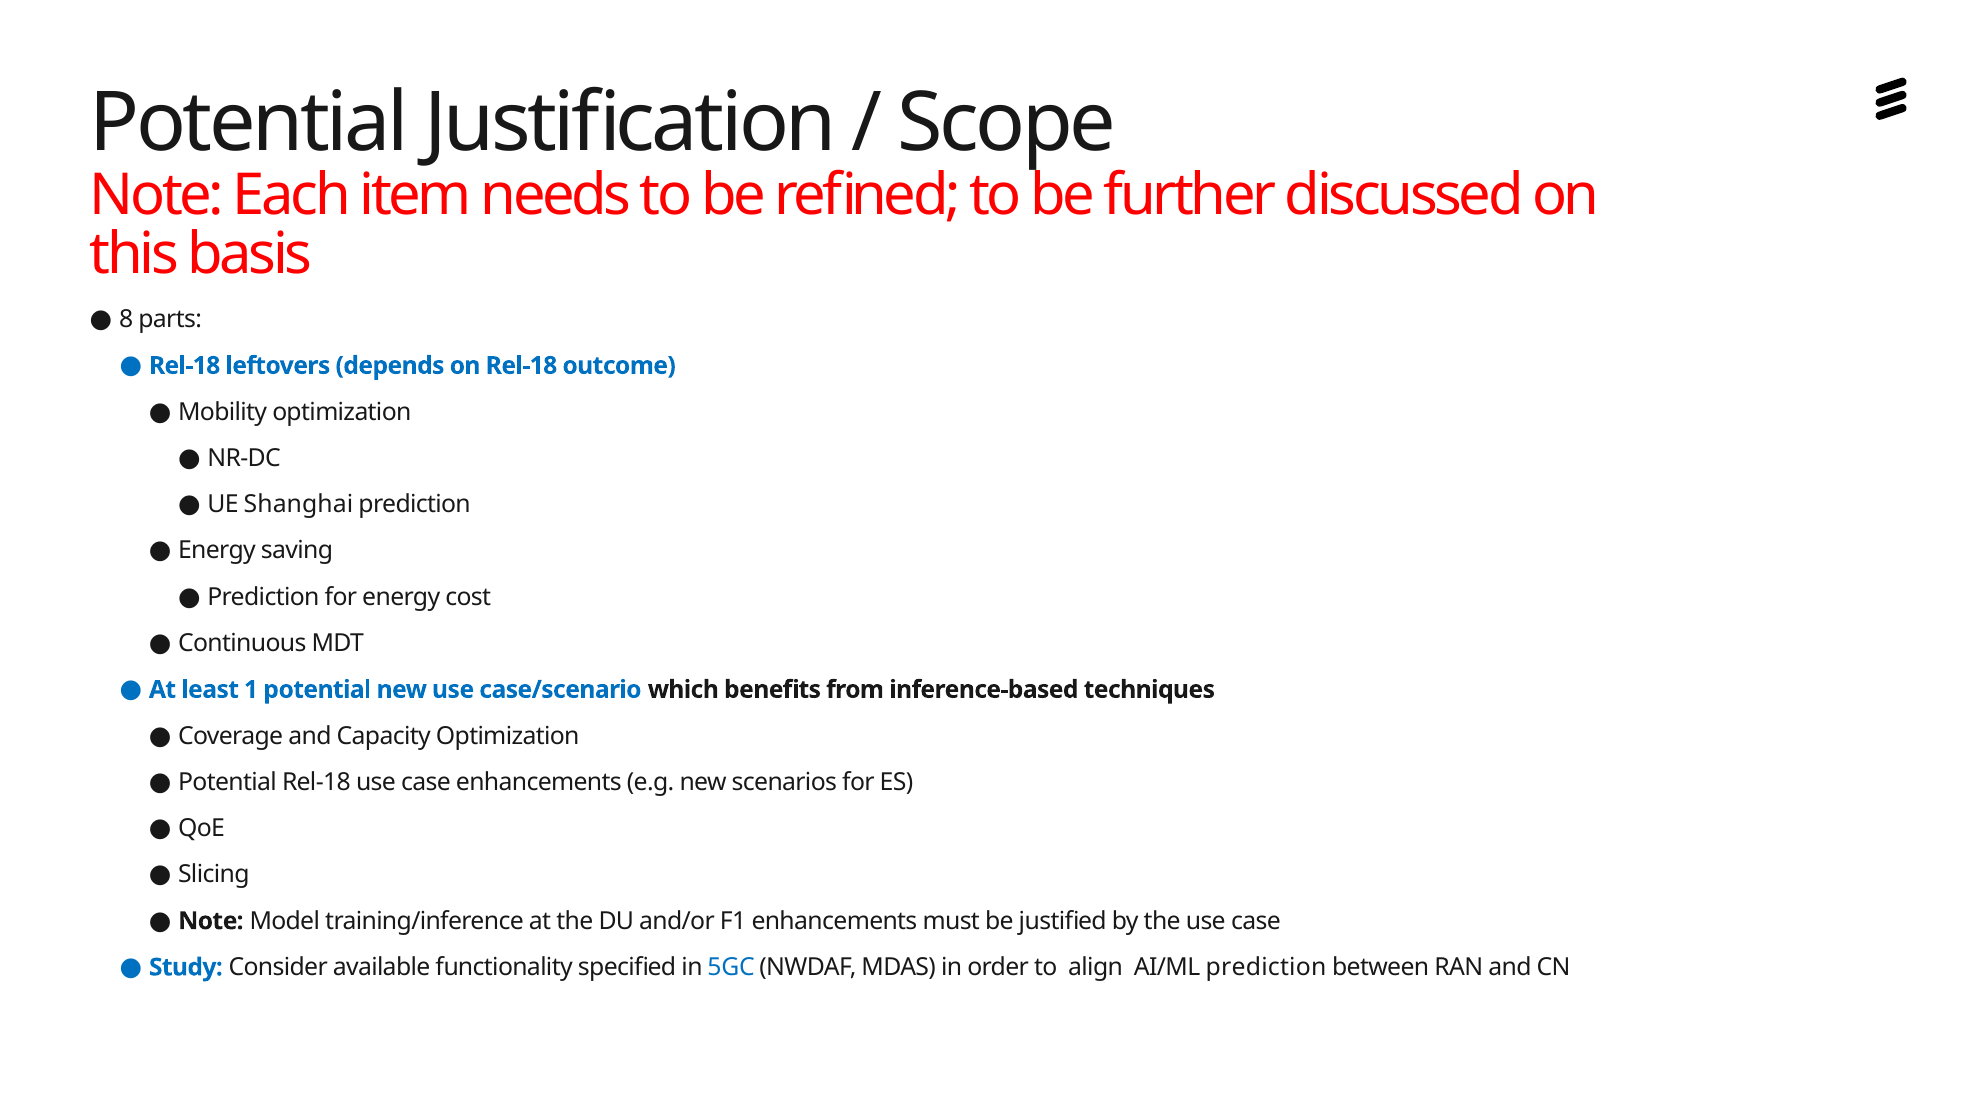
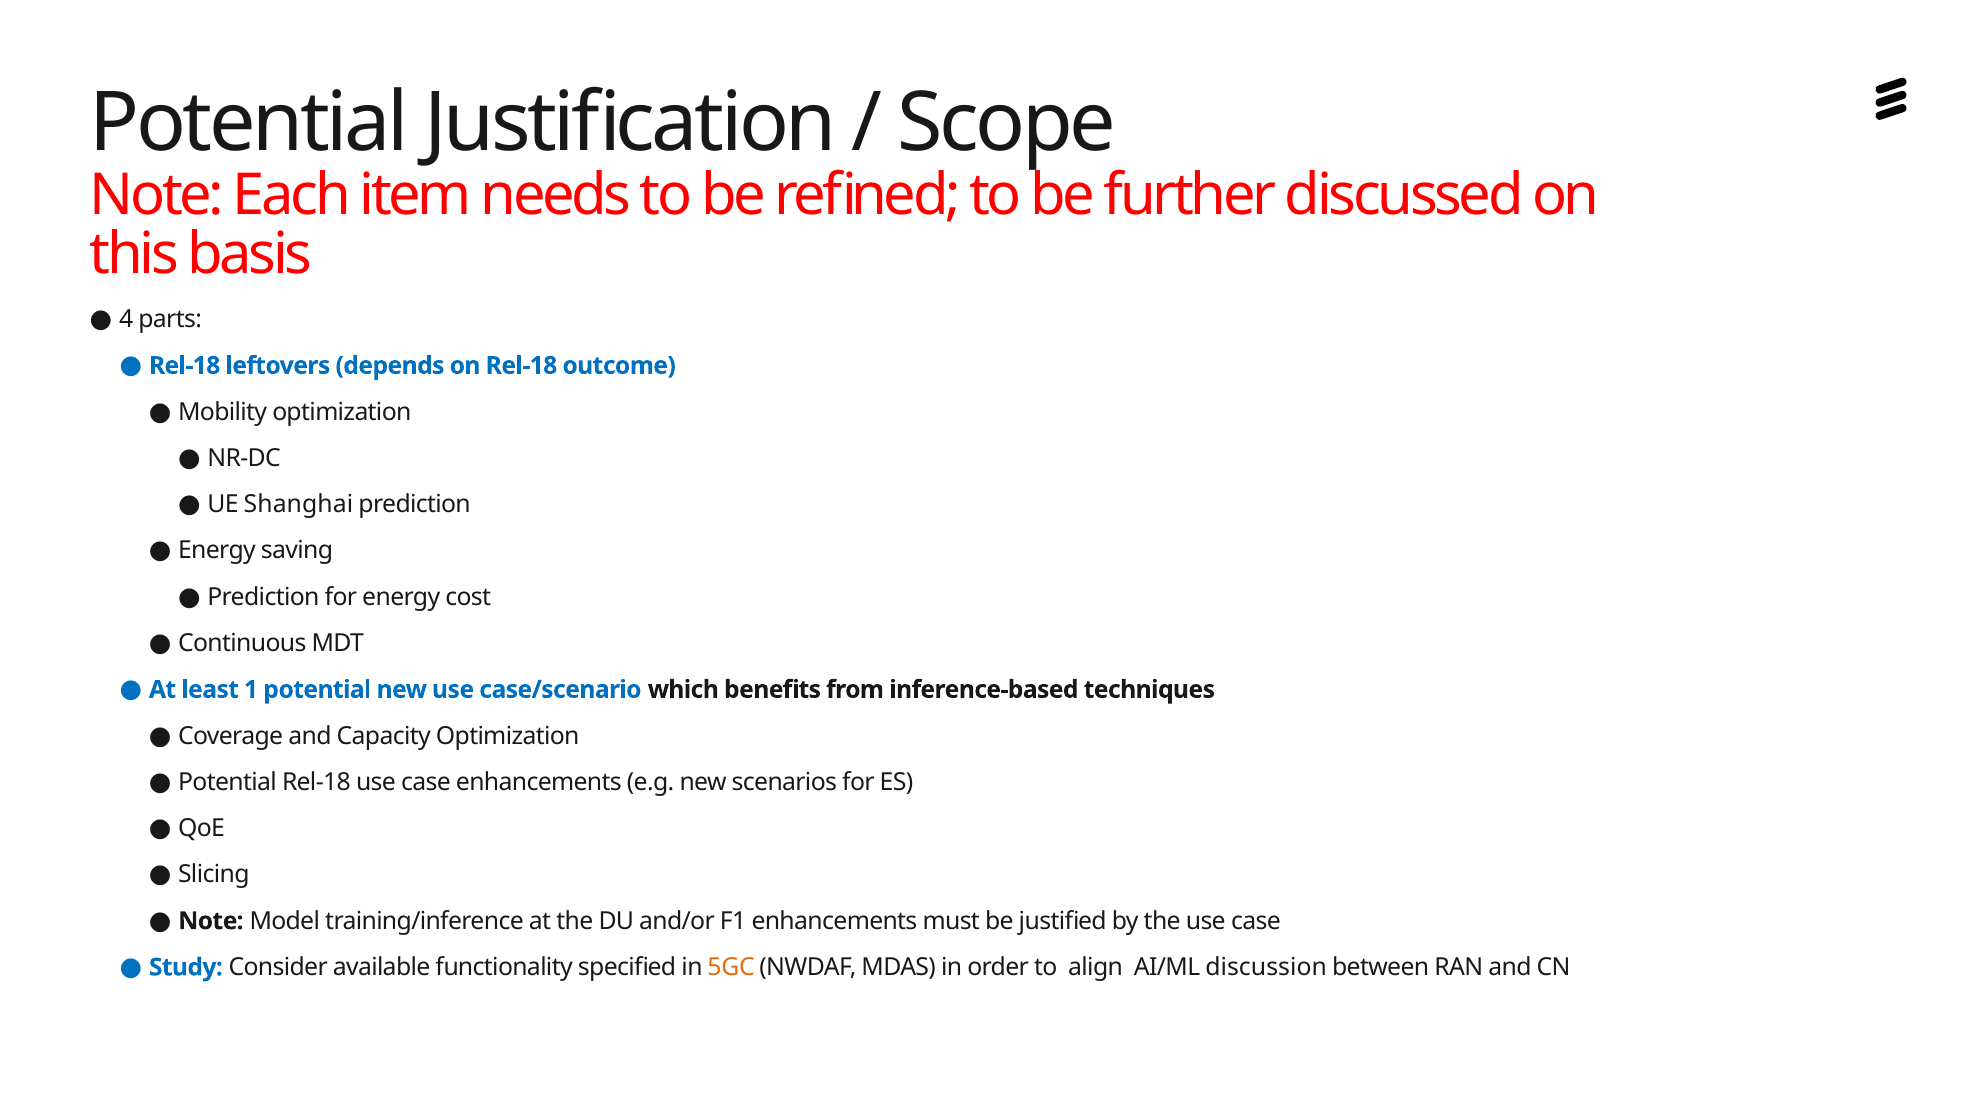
8: 8 -> 4
5GC colour: blue -> orange
AI/ML prediction: prediction -> discussion
